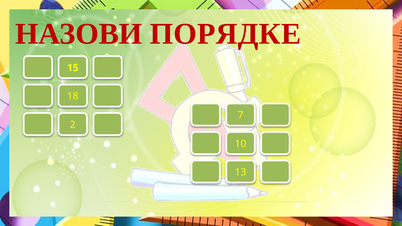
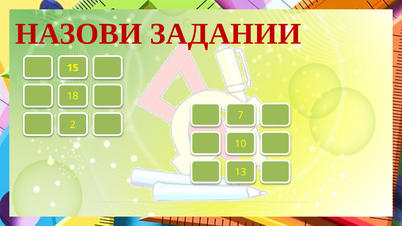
ПОРЯДКЕ: ПОРЯДКЕ -> ЗАДАНИИ
